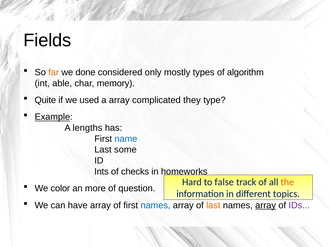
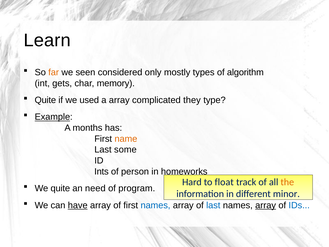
Fields: Fields -> Learn
done: done -> seen
able: able -> gets
lengths: lengths -> months
name colour: blue -> orange
checks: checks -> person
false: false -> float
We color: color -> quite
more: more -> need
question: question -> program
topics: topics -> minor
have underline: none -> present
last at (213, 205) colour: orange -> blue
IDs colour: purple -> blue
